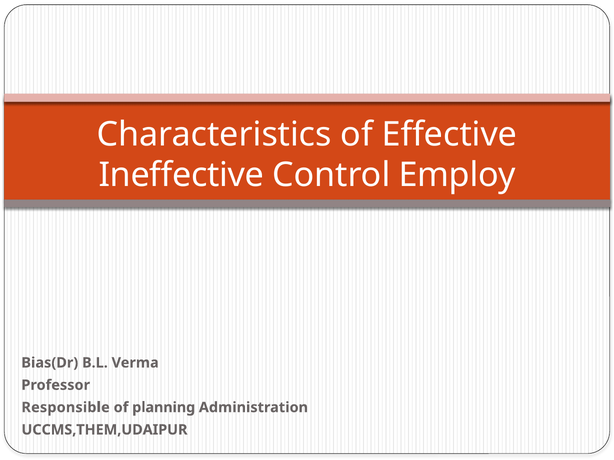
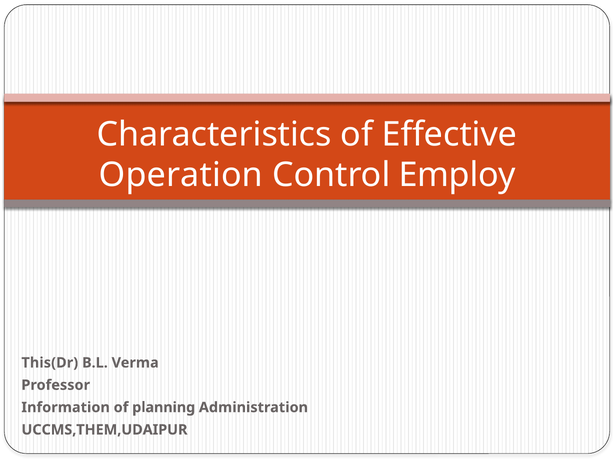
Ineffective: Ineffective -> Operation
Bias(Dr: Bias(Dr -> This(Dr
Responsible: Responsible -> Information
